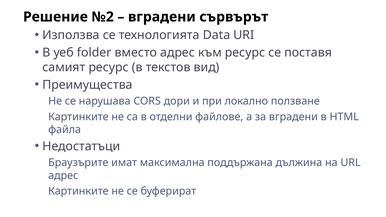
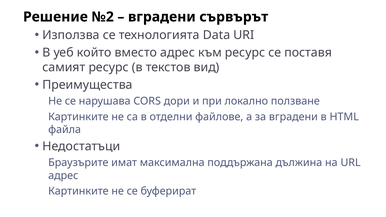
folder: folder -> който
